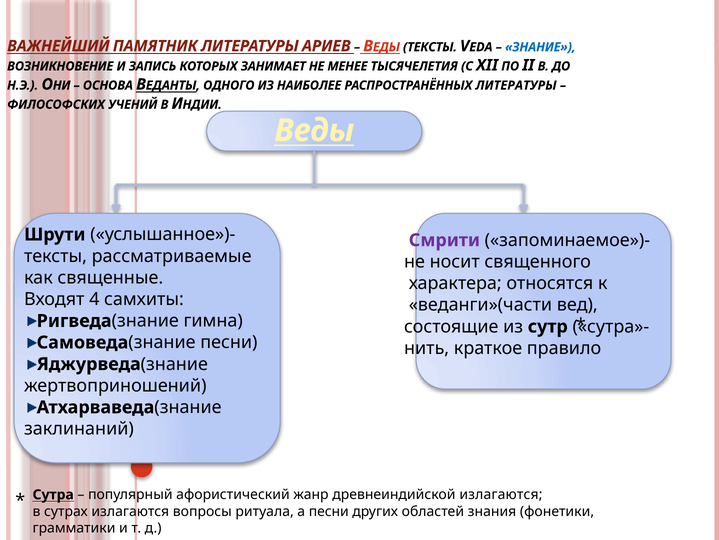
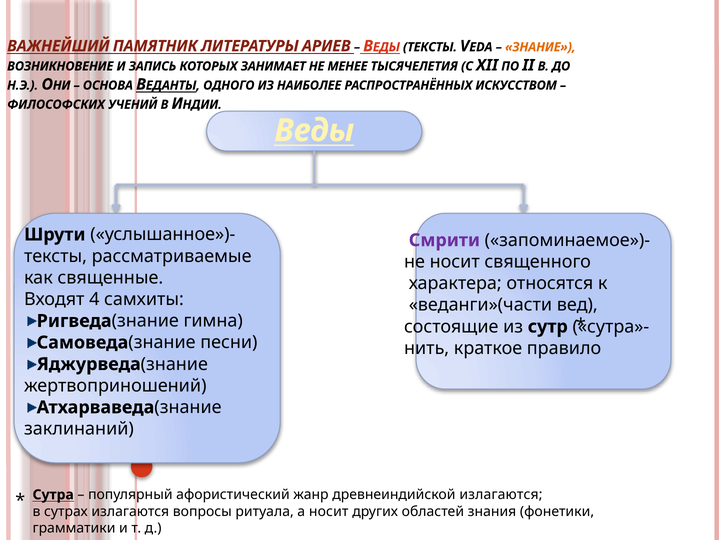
ЗНАНИЕ at (540, 47) colour: blue -> orange
РАСПРОСТРАНЁННЫХ ЛИТЕРАТУРЫ: ЛИТЕРАТУРЫ -> ИСКУССТВОМ
а песни: песни -> носит
